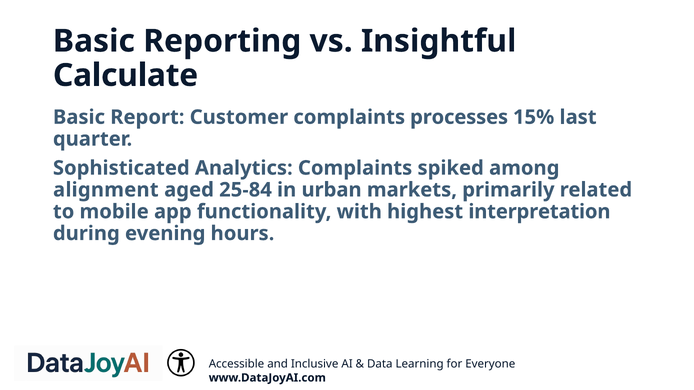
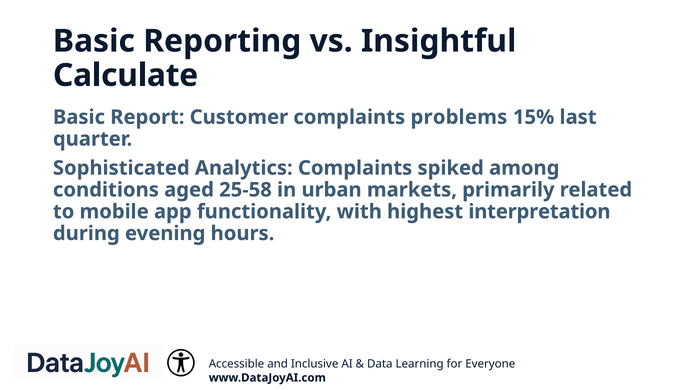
processes: processes -> problems
alignment: alignment -> conditions
25-84: 25-84 -> 25-58
